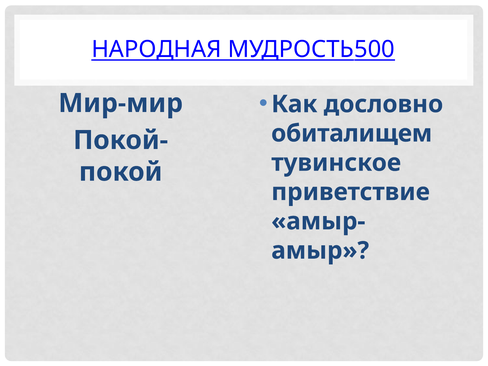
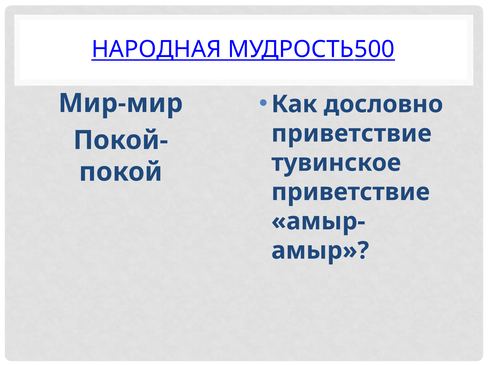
обиталищем at (352, 133): обиталищем -> приветствие
